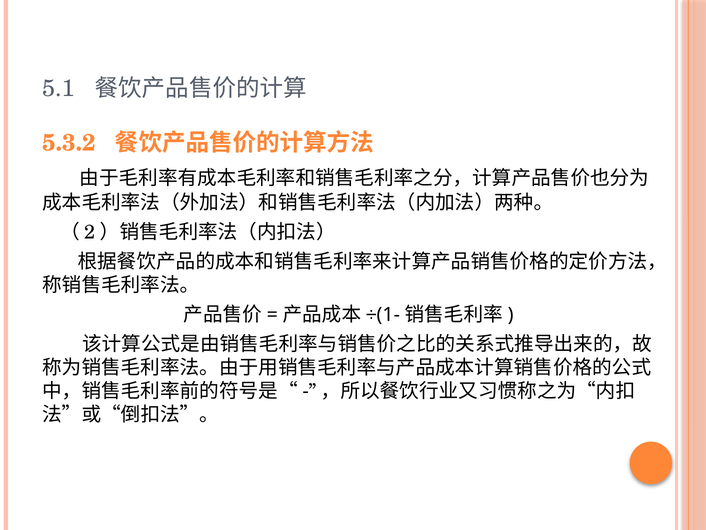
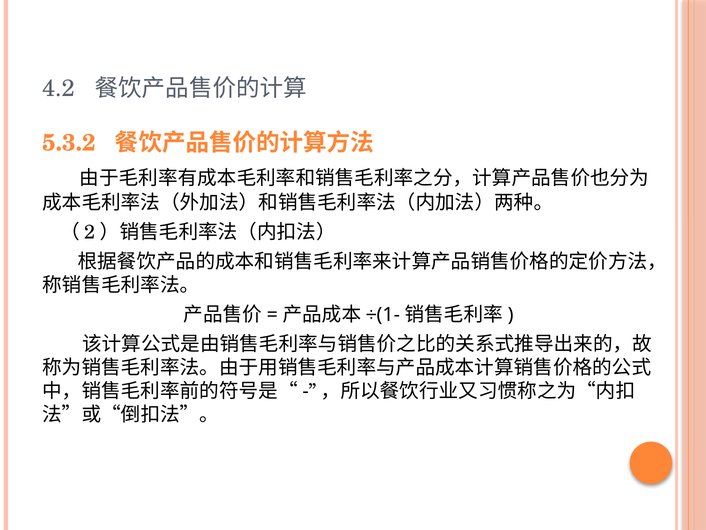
5.1: 5.1 -> 4.2
